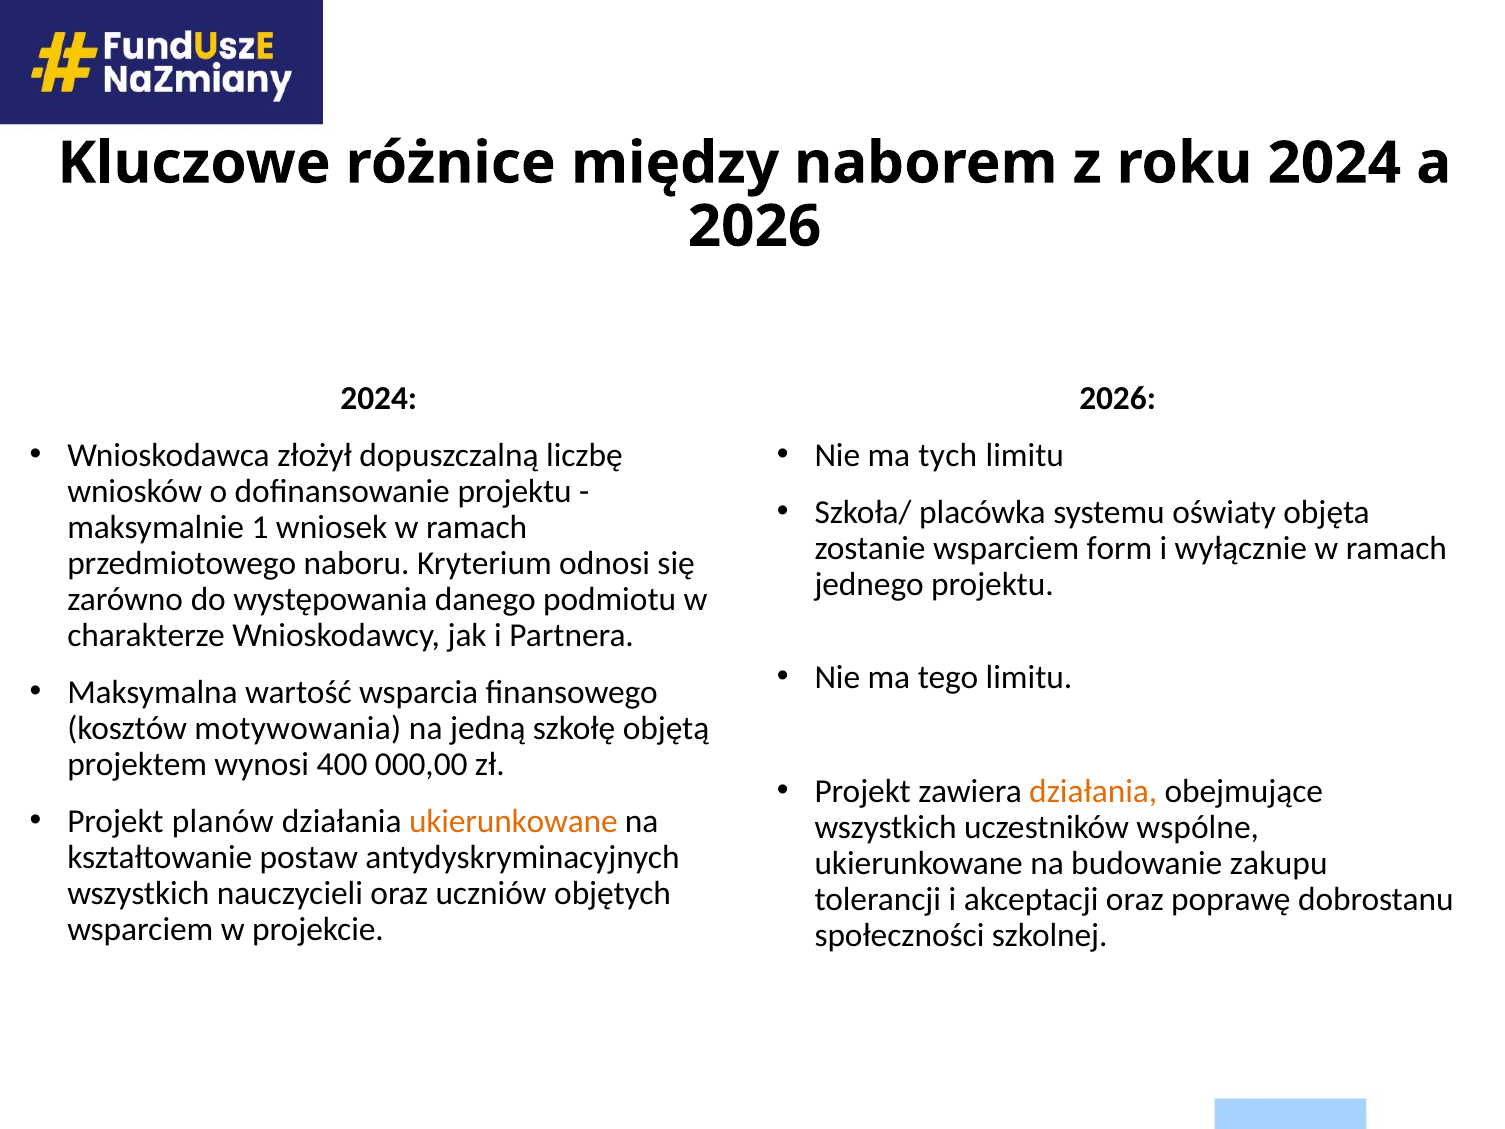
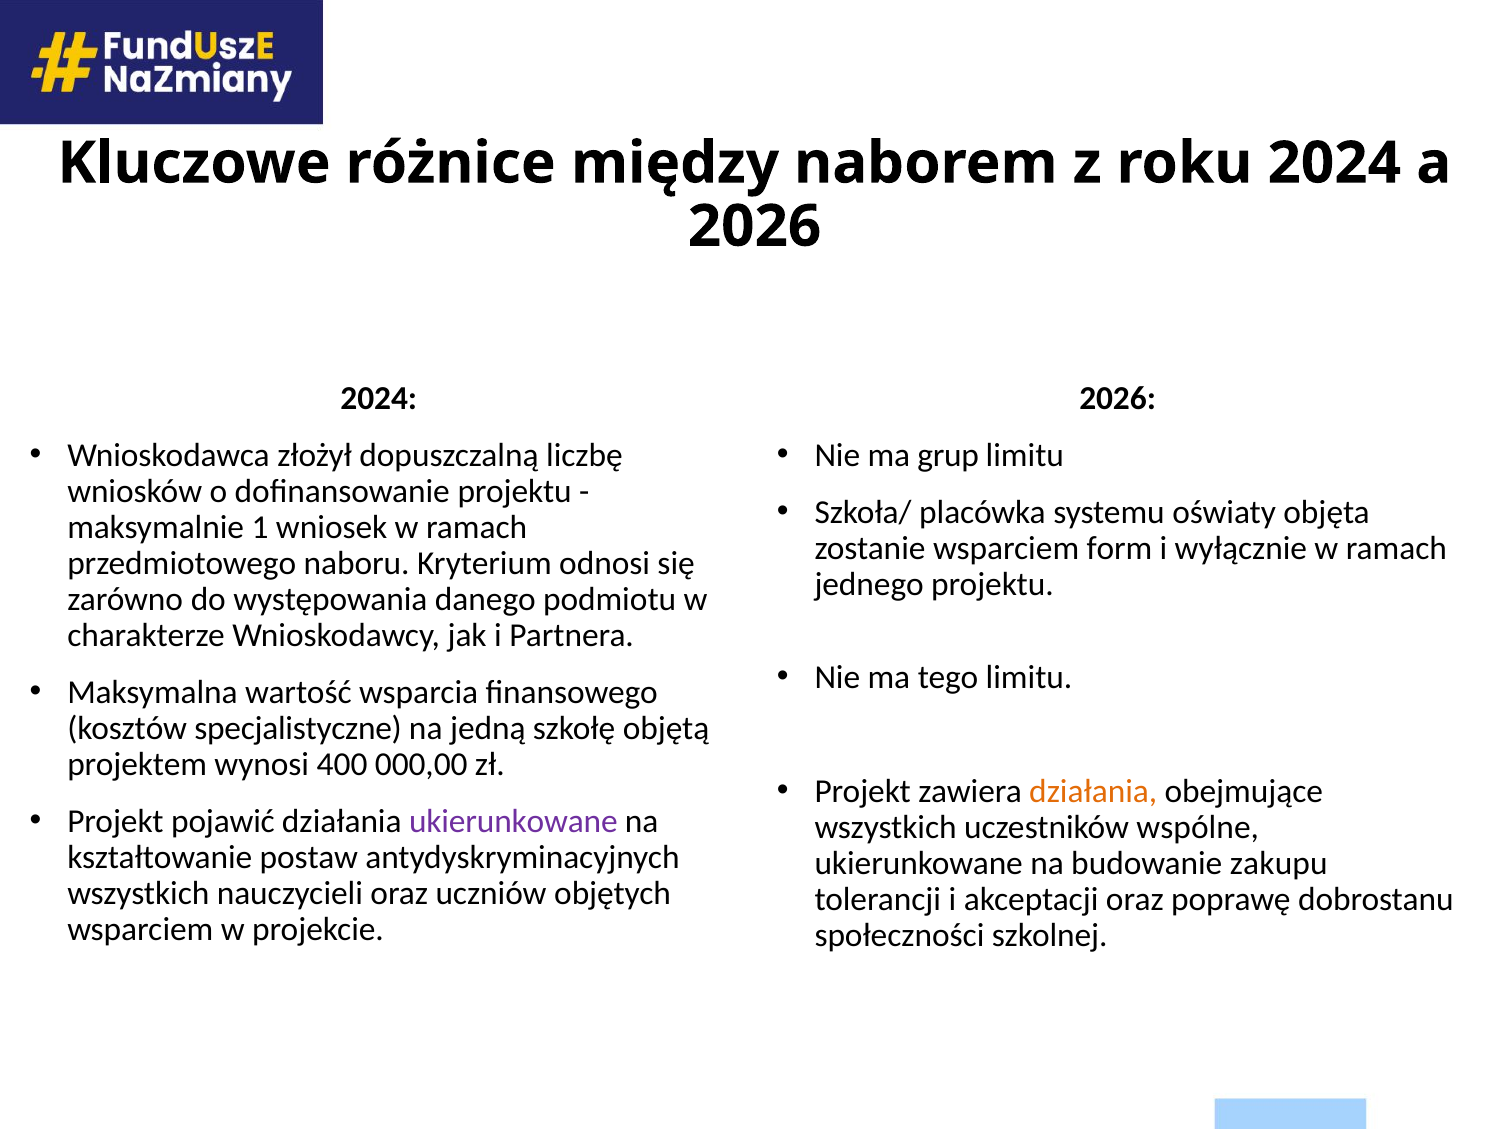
tych: tych -> grup
motywowania: motywowania -> specjalistyczne
planów: planów -> pojawić
ukierunkowane at (513, 821) colour: orange -> purple
